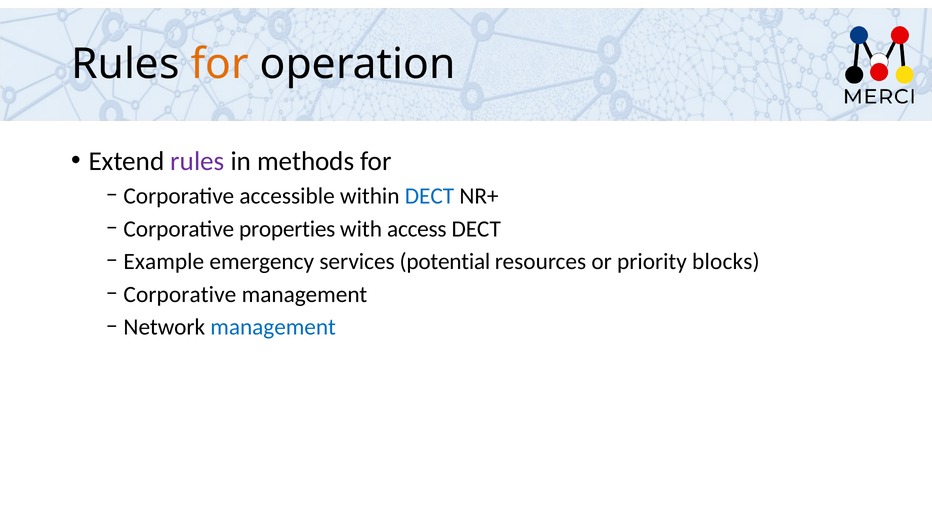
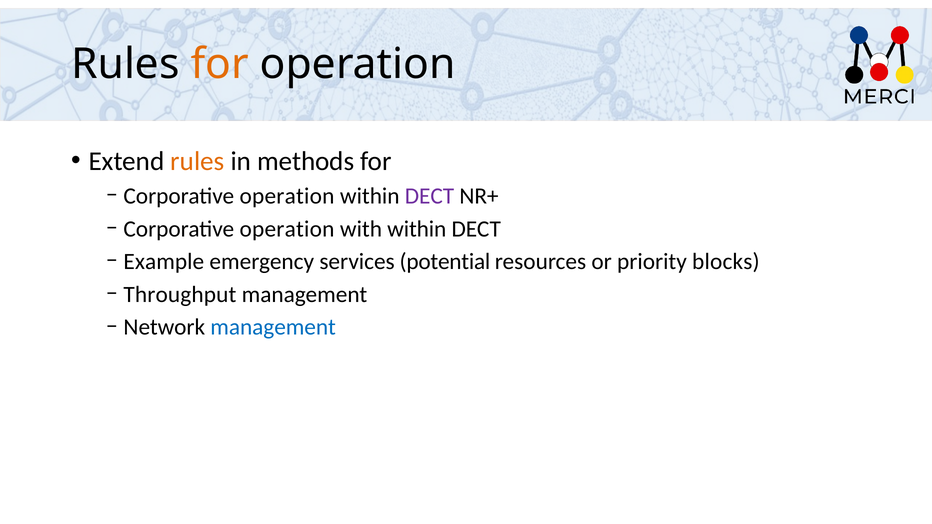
rules at (197, 161) colour: purple -> orange
accessible at (287, 196): accessible -> operation
DECT at (429, 196) colour: blue -> purple
properties at (287, 229): properties -> operation
with access: access -> within
Corporative at (180, 295): Corporative -> Throughput
